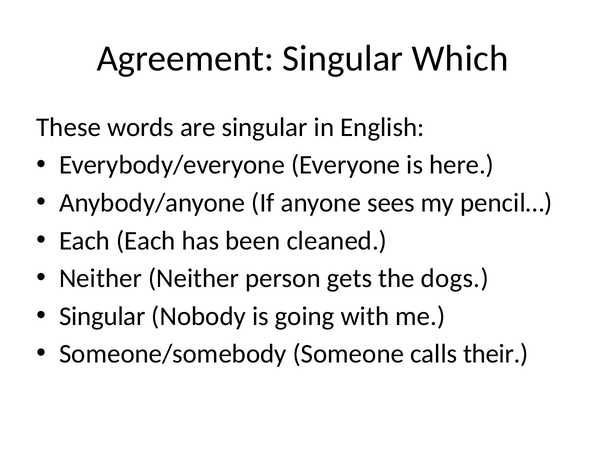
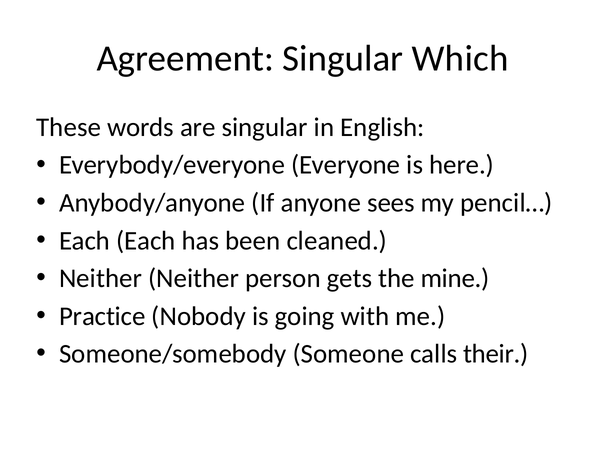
dogs: dogs -> mine
Singular at (102, 316): Singular -> Practice
